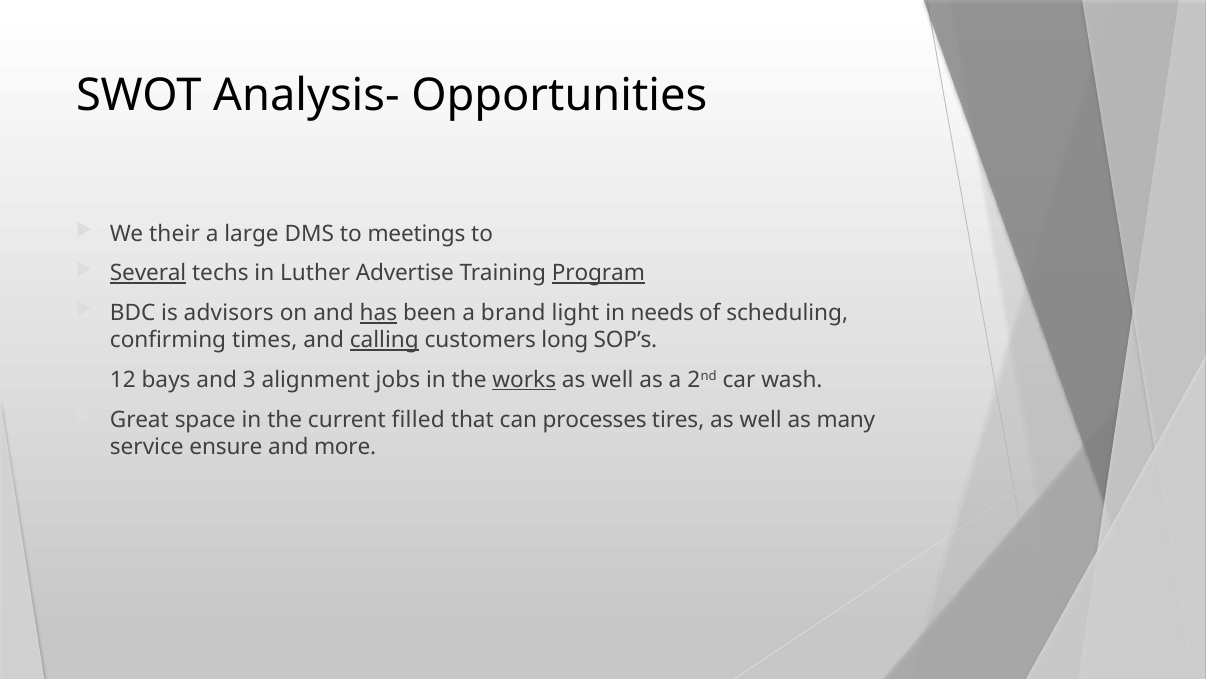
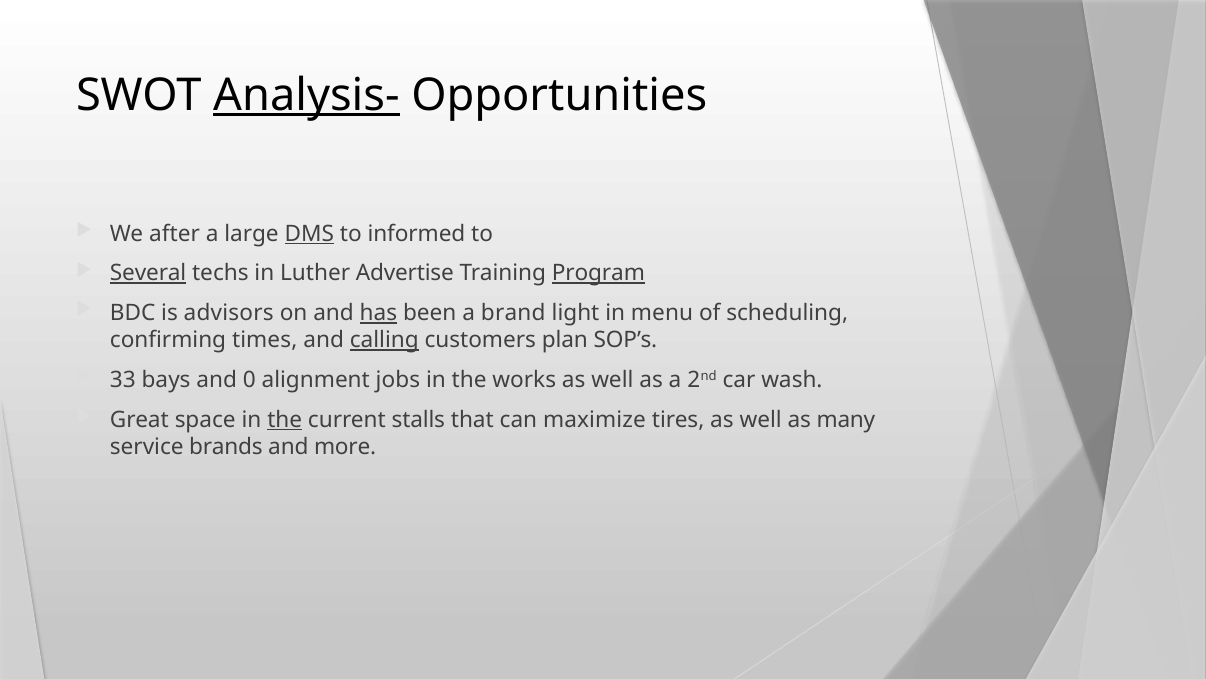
Analysis- underline: none -> present
their: their -> after
DMS underline: none -> present
meetings: meetings -> informed
needs: needs -> menu
long: long -> plan
12: 12 -> 33
3: 3 -> 0
works underline: present -> none
the at (285, 419) underline: none -> present
filled: filled -> stalls
processes: processes -> maximize
ensure: ensure -> brands
